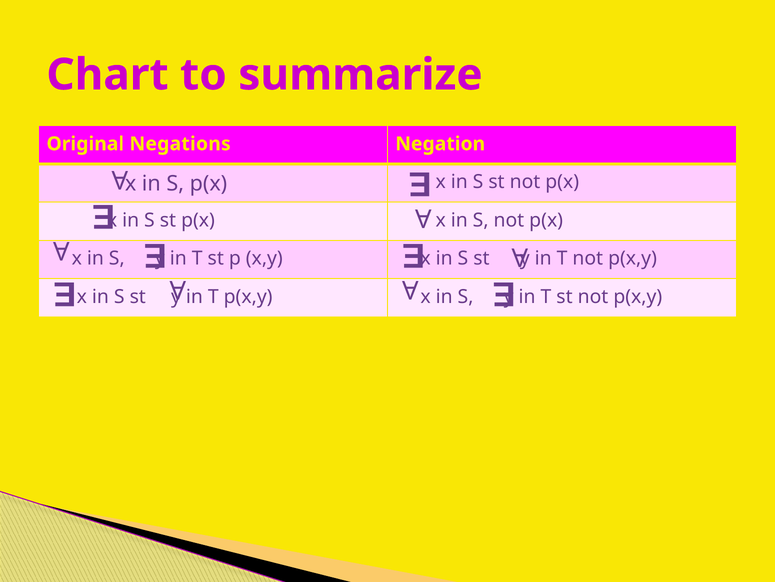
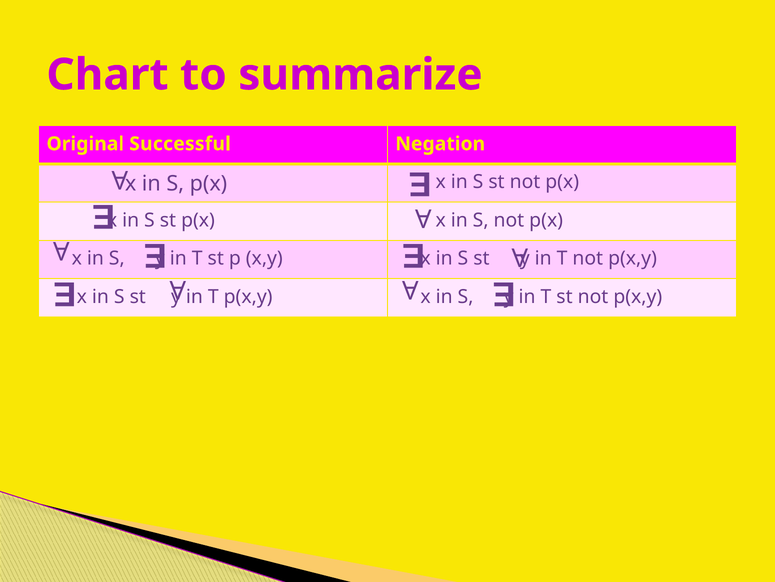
Negations: Negations -> Successful
